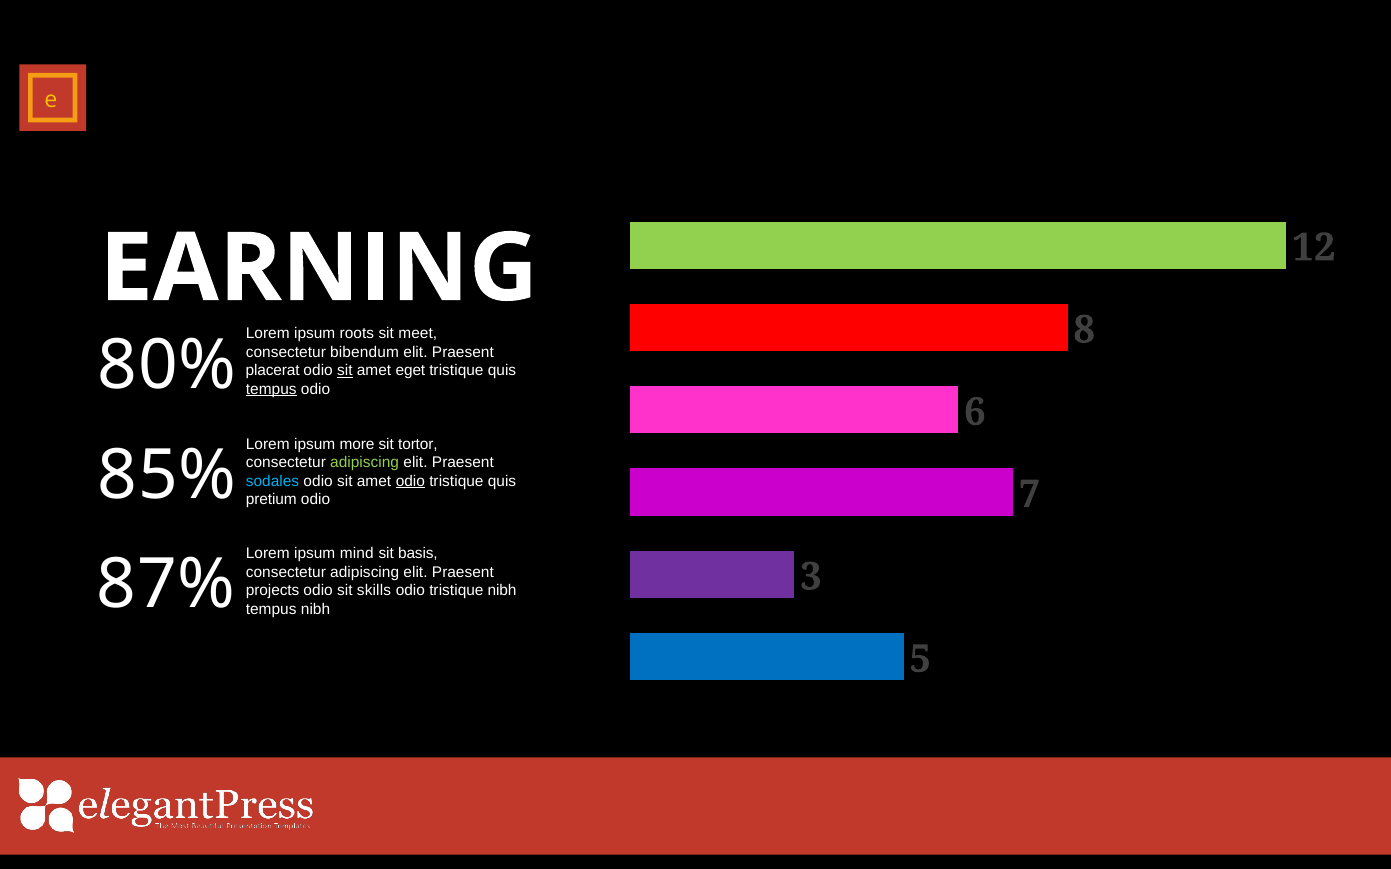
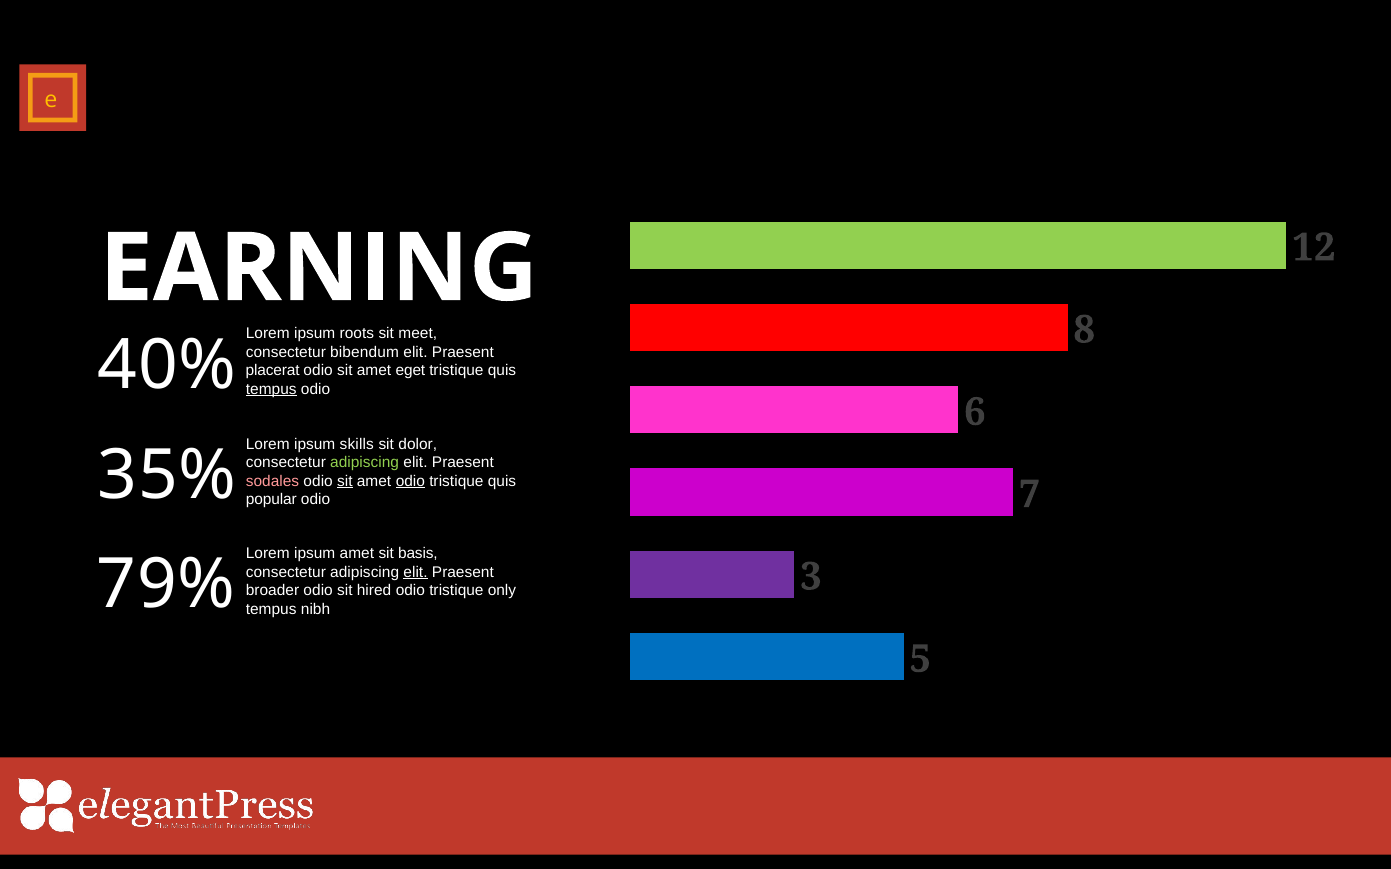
80%: 80% -> 40%
sit at (345, 371) underline: present -> none
more: more -> skills
tortor: tortor -> dolor
85%: 85% -> 35%
sodales colour: light blue -> pink
sit at (345, 481) underline: none -> present
pretium: pretium -> popular
ipsum mind: mind -> amet
elit at (416, 572) underline: none -> present
87%: 87% -> 79%
projects: projects -> broader
skills: skills -> hired
tristique nibh: nibh -> only
